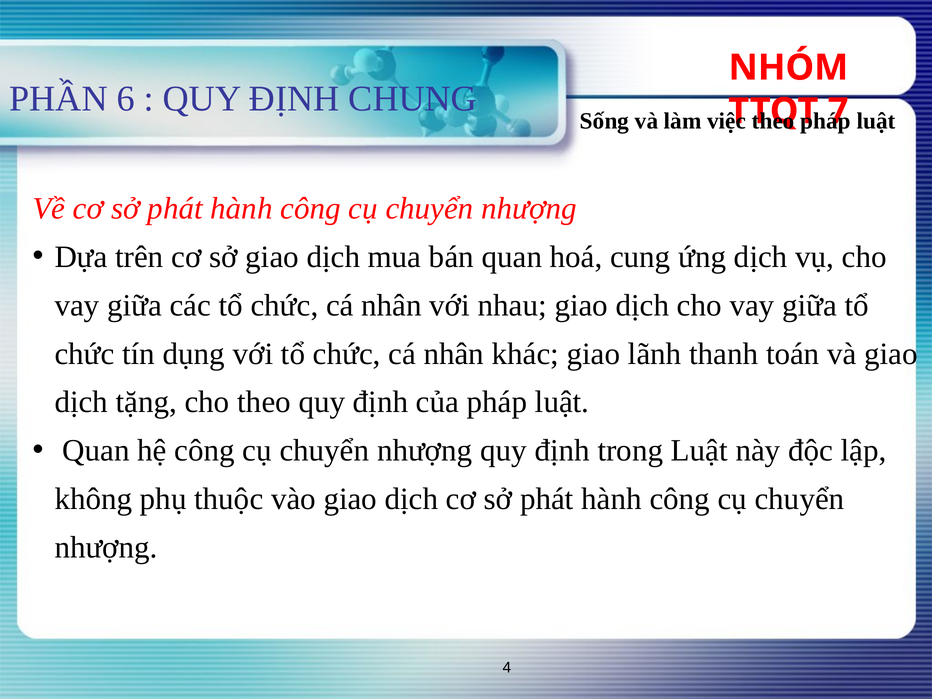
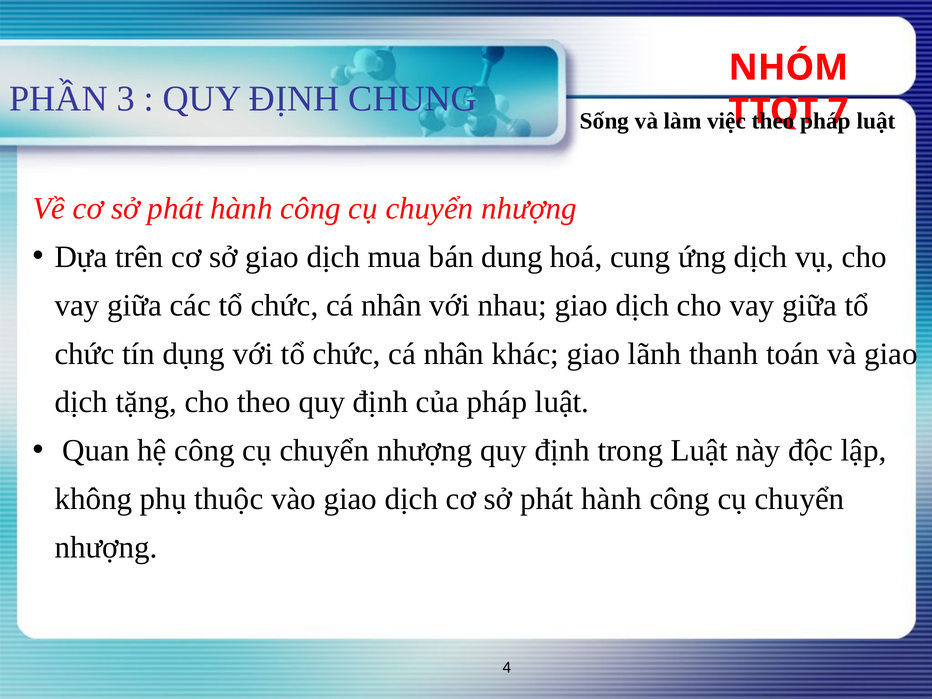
6: 6 -> 3
bán quan: quan -> dung
